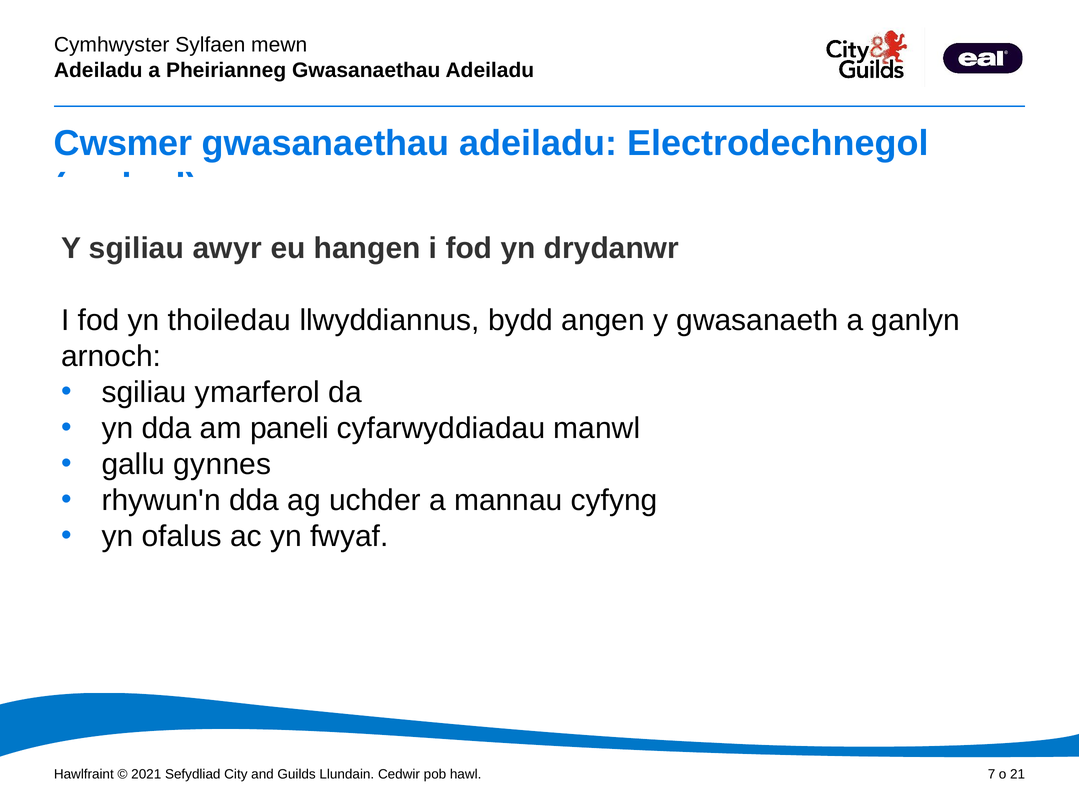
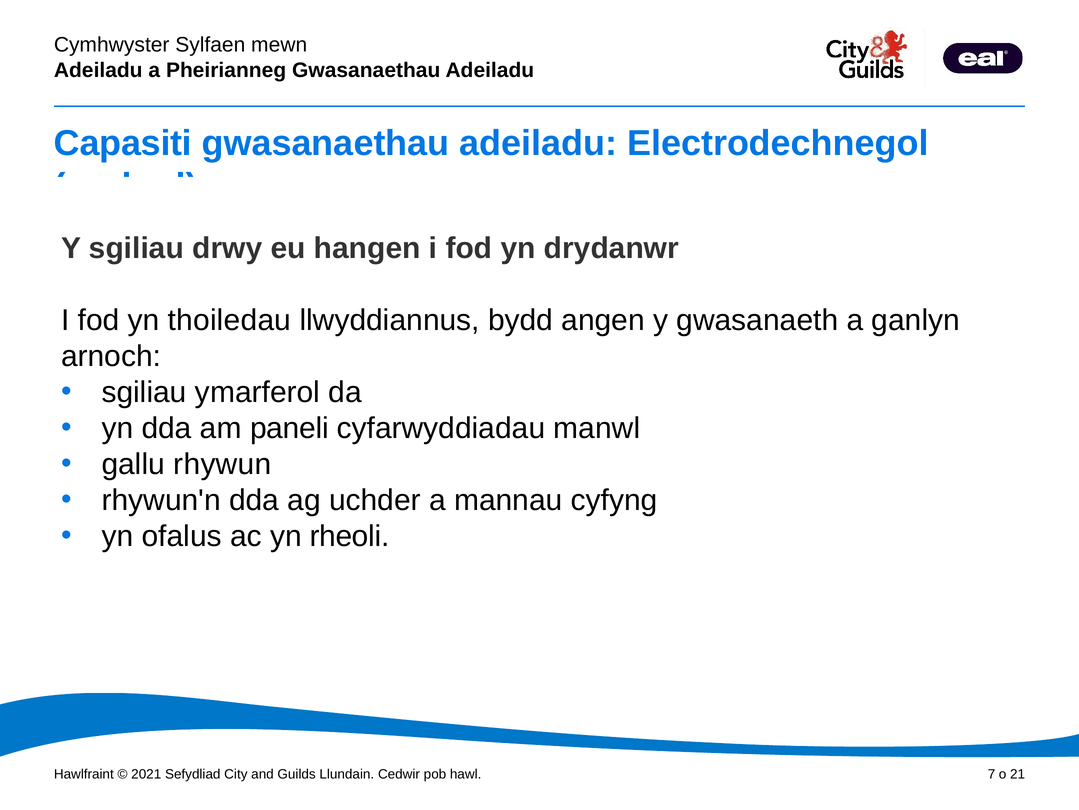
Cwsmer: Cwsmer -> Capasiti
awyr: awyr -> drwy
gynnes: gynnes -> rhywun
fwyaf: fwyaf -> rheoli
